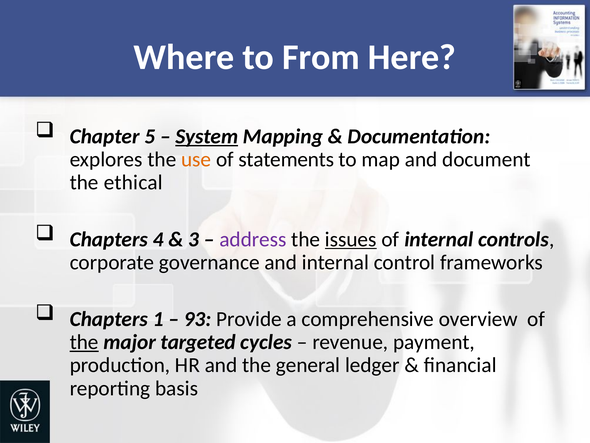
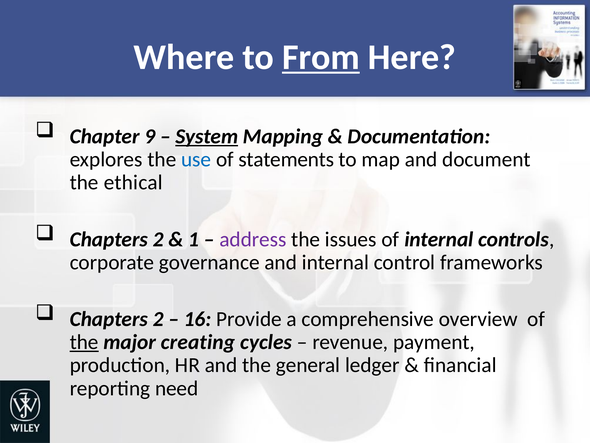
From underline: none -> present
5: 5 -> 9
use colour: orange -> blue
4 at (158, 239): 4 -> 2
3: 3 -> 1
issues underline: present -> none
1 at (158, 319): 1 -> 2
93: 93 -> 16
targeted: targeted -> creating
basis: basis -> need
